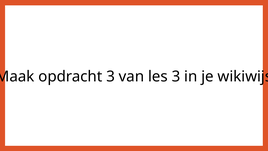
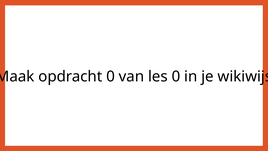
opdracht 3: 3 -> 0
les 3: 3 -> 0
